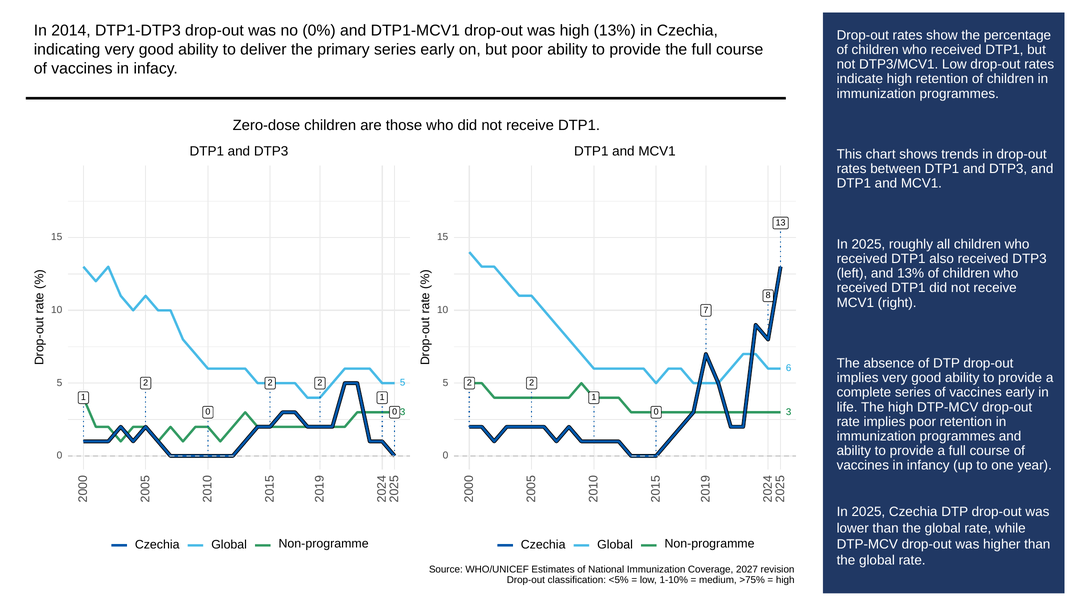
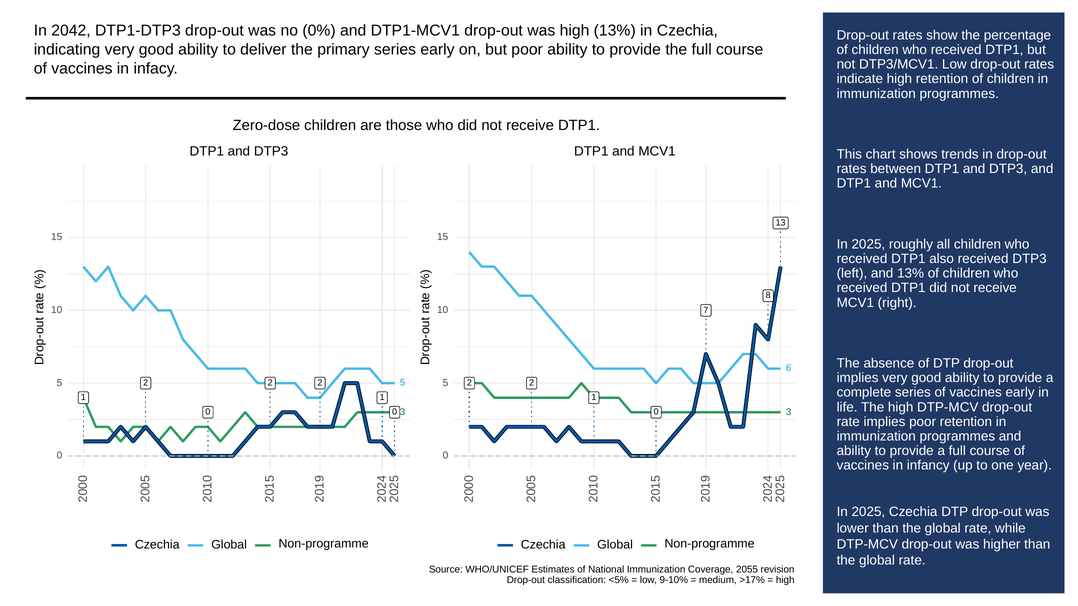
2014: 2014 -> 2042
2027: 2027 -> 2055
1-10%: 1-10% -> 9-10%
>75%: >75% -> >17%
